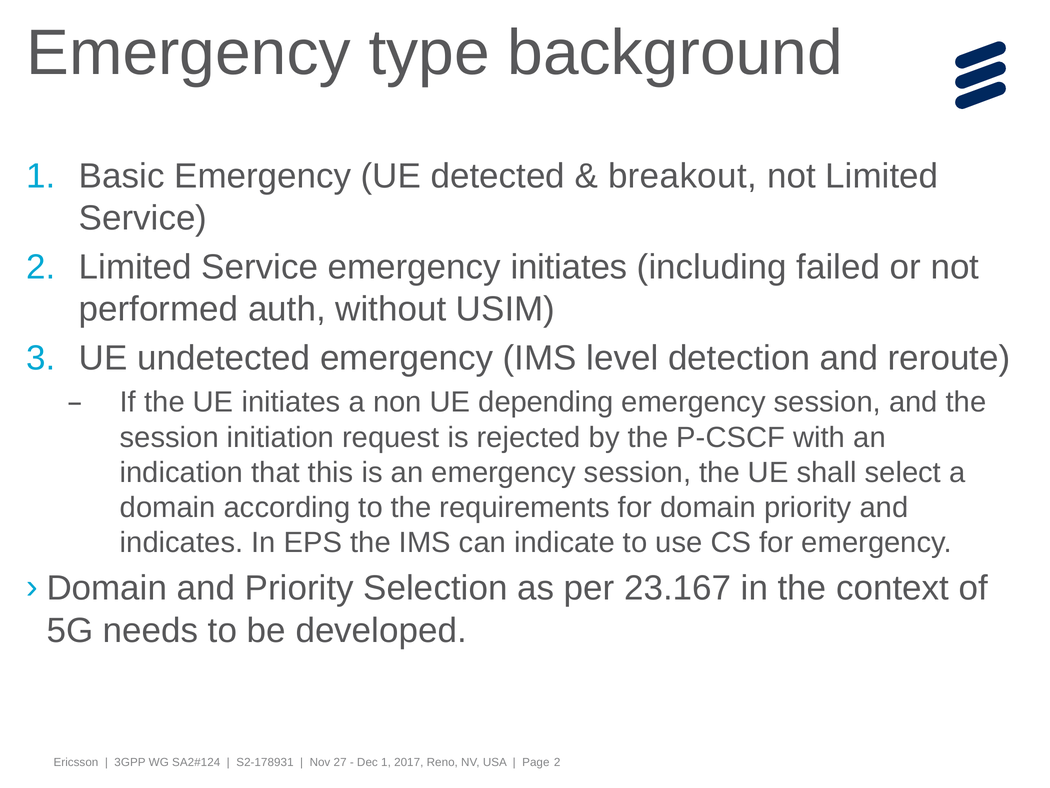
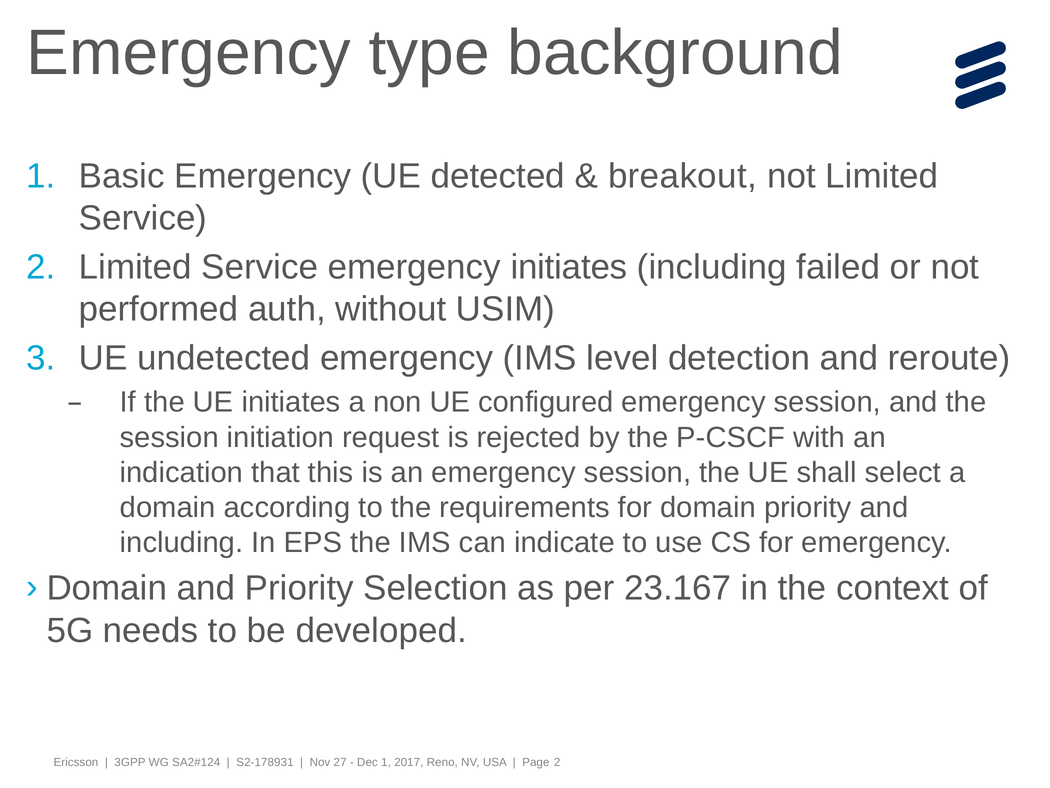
depending: depending -> configured
indicates at (182, 542): indicates -> including
